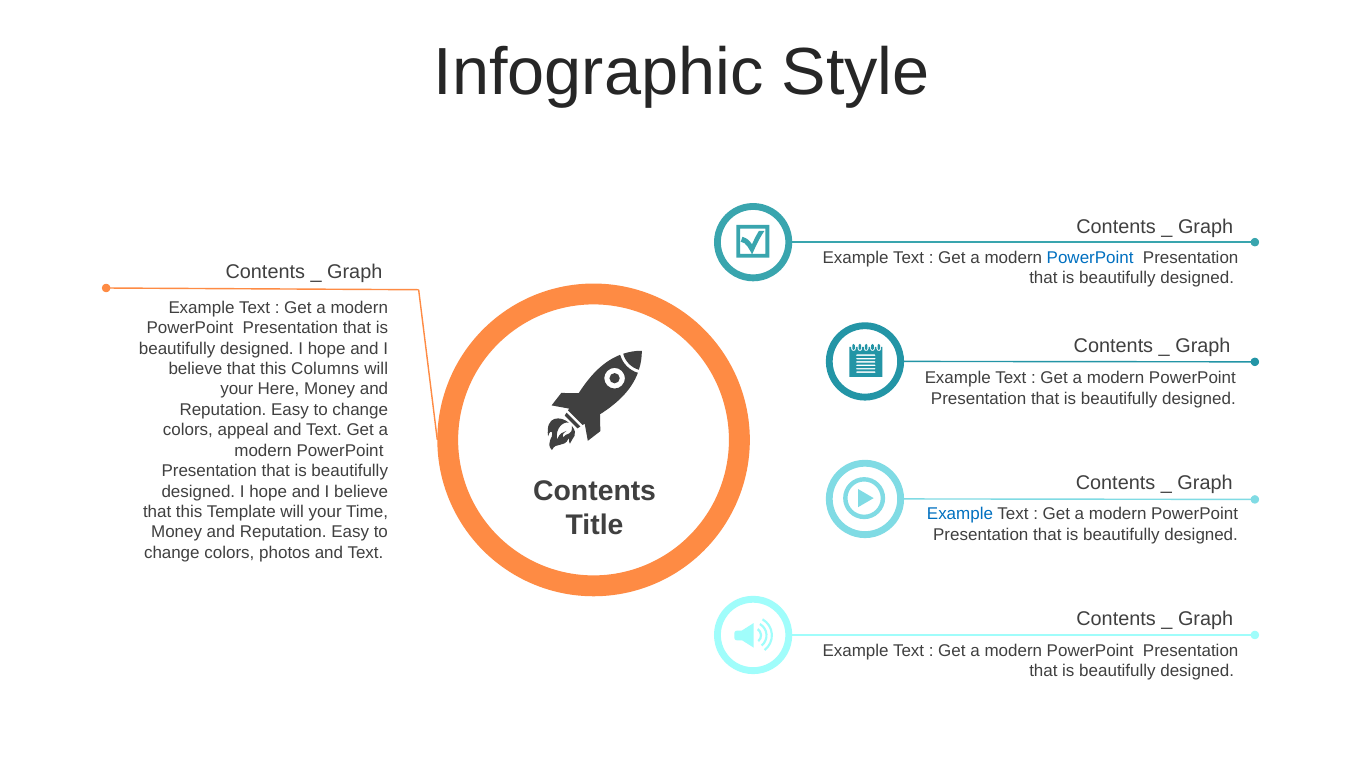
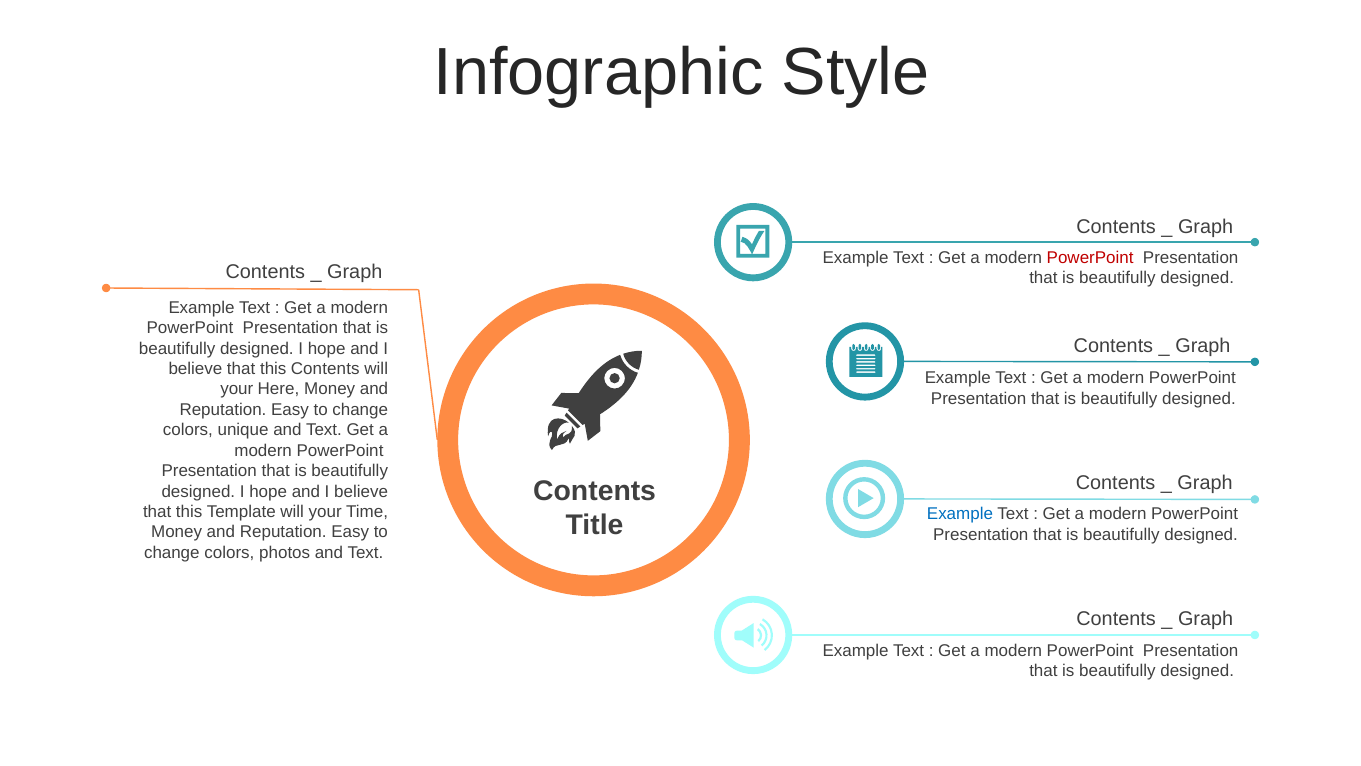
PowerPoint at (1090, 258) colour: blue -> red
this Columns: Columns -> Contents
appeal: appeal -> unique
